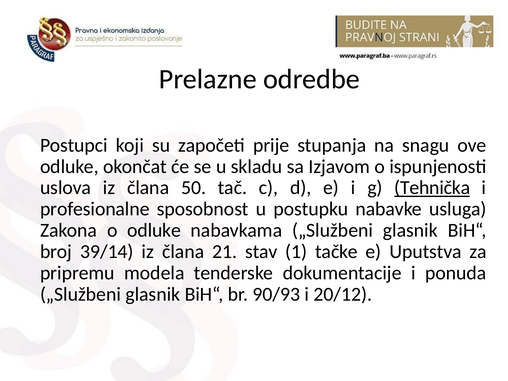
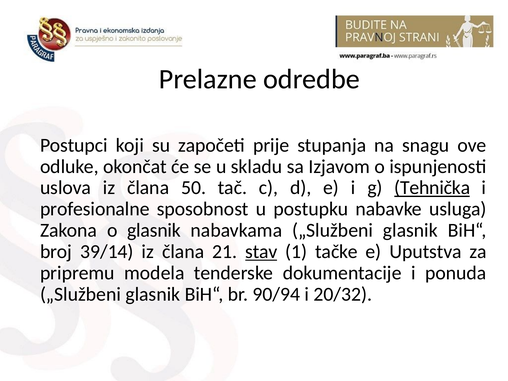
o odluke: odluke -> glasnik
stav underline: none -> present
90/93: 90/93 -> 90/94
20/12: 20/12 -> 20/32
